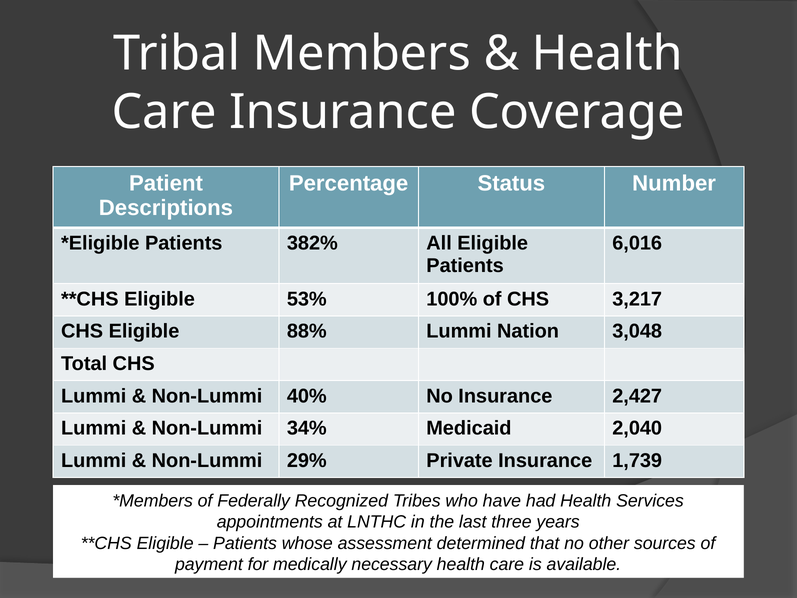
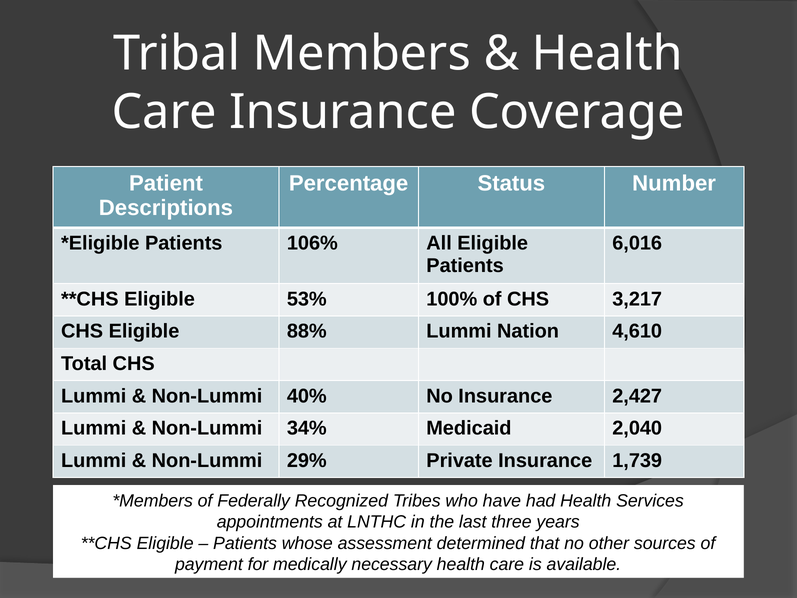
382%: 382% -> 106%
3,048: 3,048 -> 4,610
